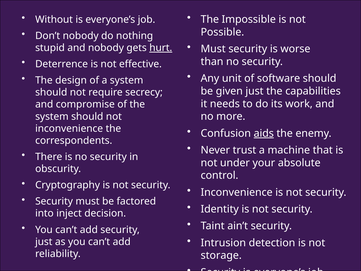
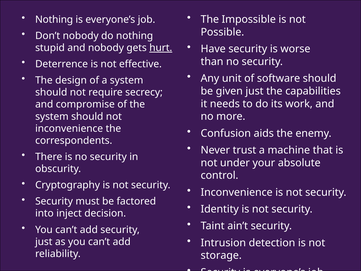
Without at (54, 19): Without -> Nothing
Must at (213, 49): Must -> Have
aids underline: present -> none
